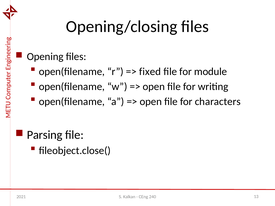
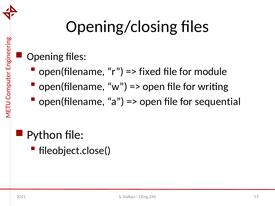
characters: characters -> sequential
Parsing: Parsing -> Python
